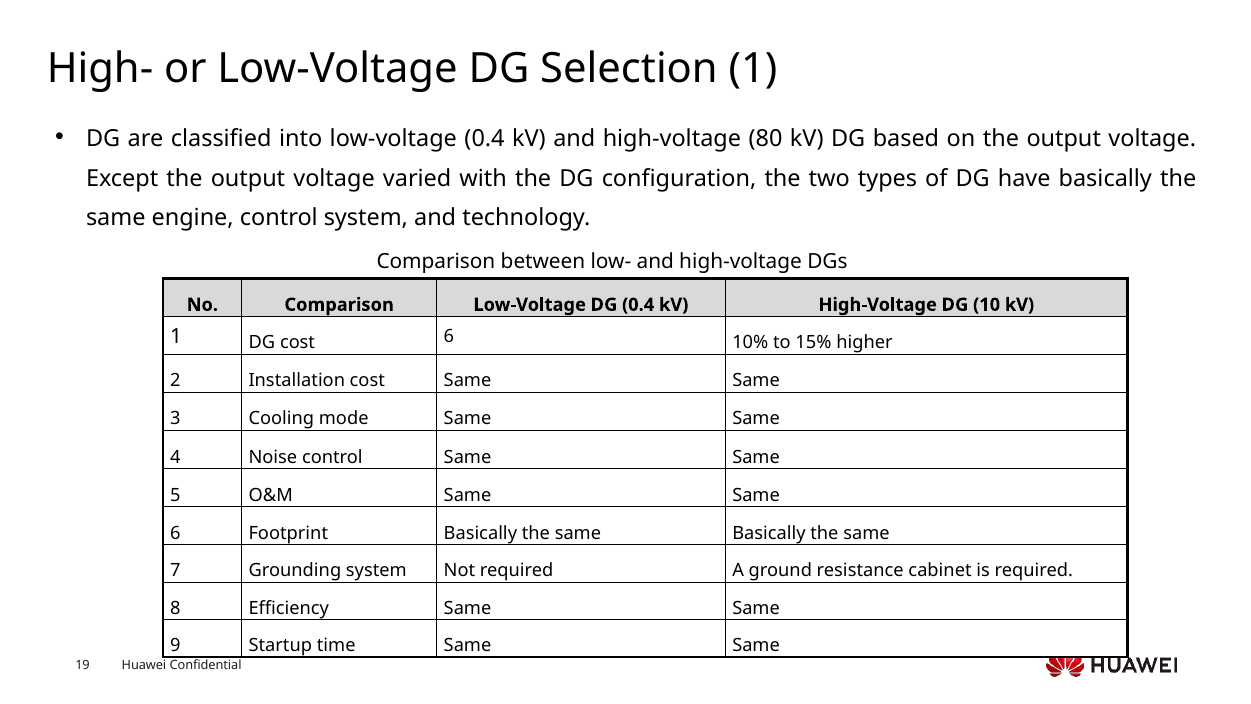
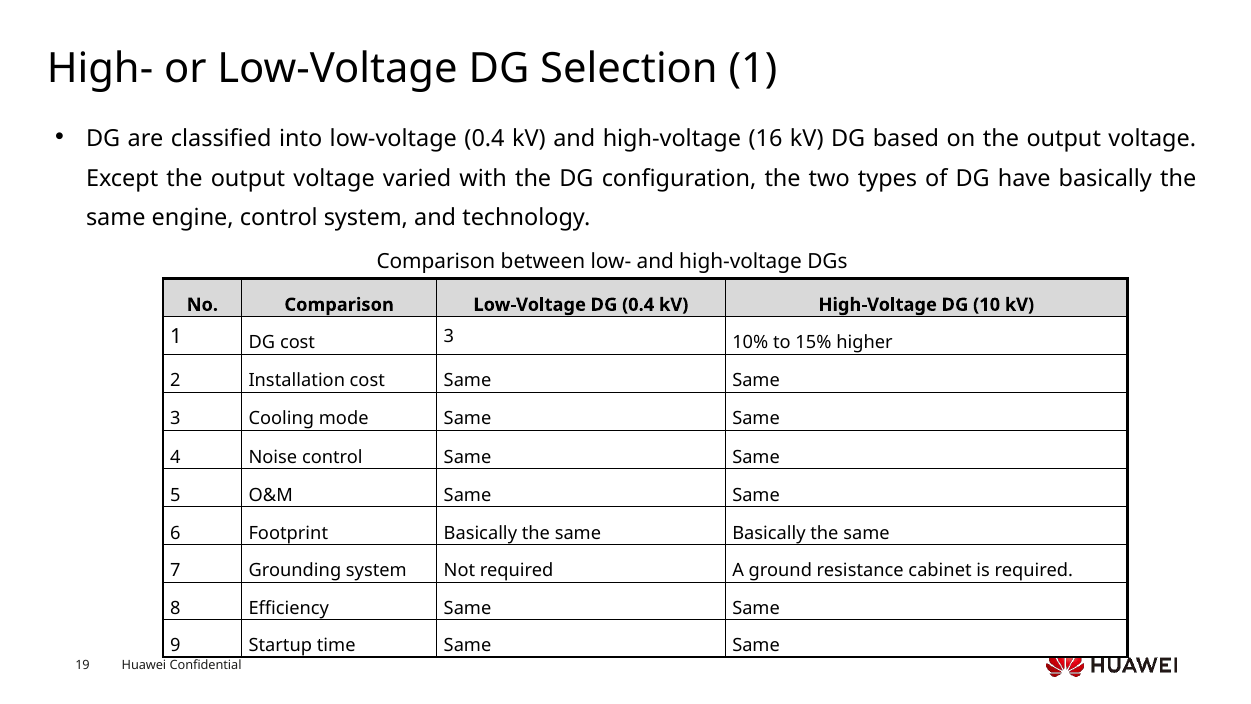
80: 80 -> 16
cost 6: 6 -> 3
